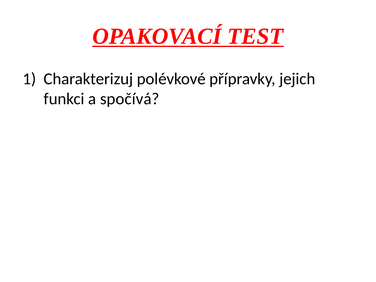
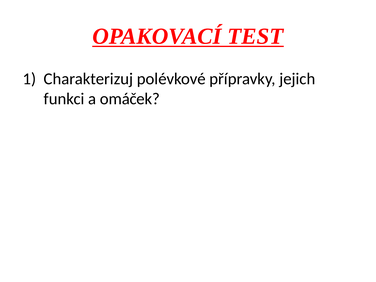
spočívá: spočívá -> omáček
